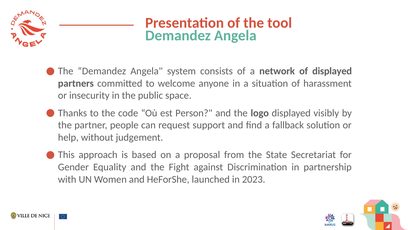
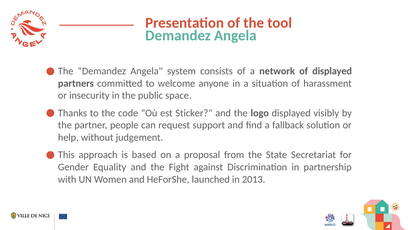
Person: Person -> Sticker
2023: 2023 -> 2013
